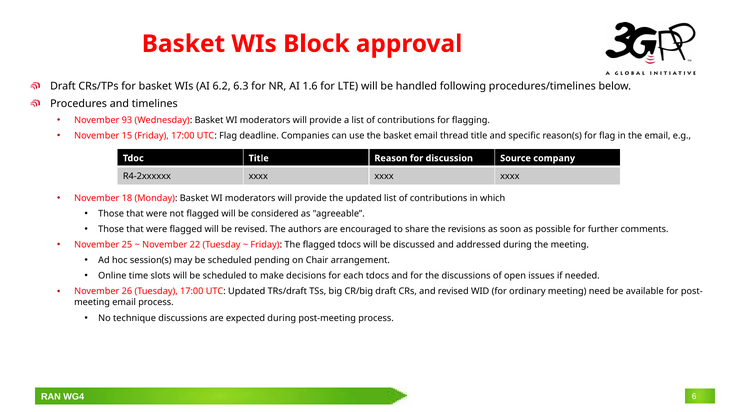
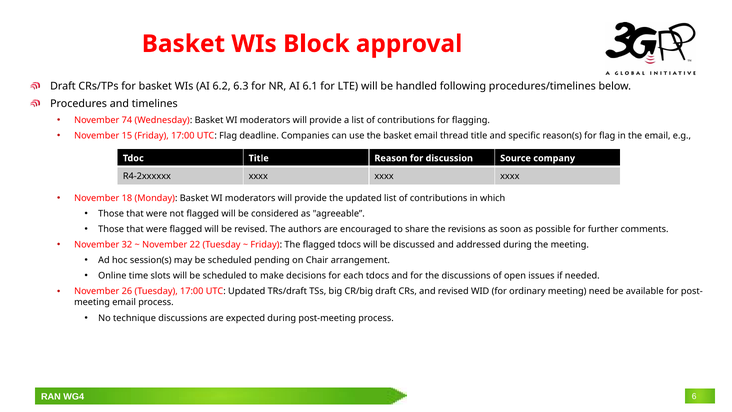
1.6: 1.6 -> 6.1
93: 93 -> 74
25: 25 -> 32
